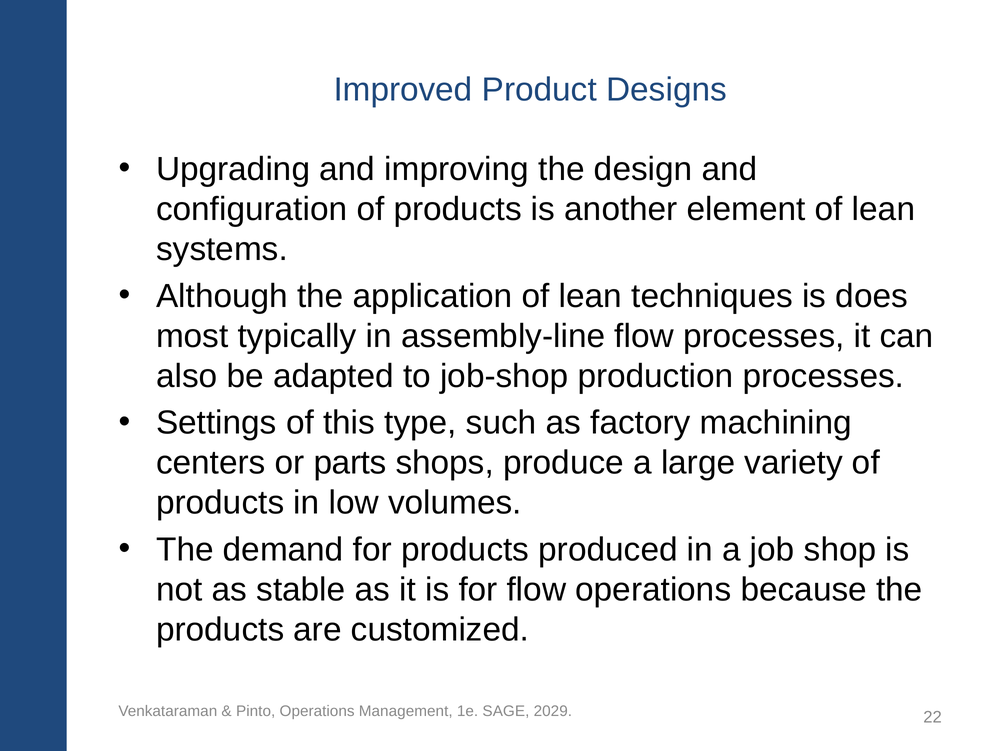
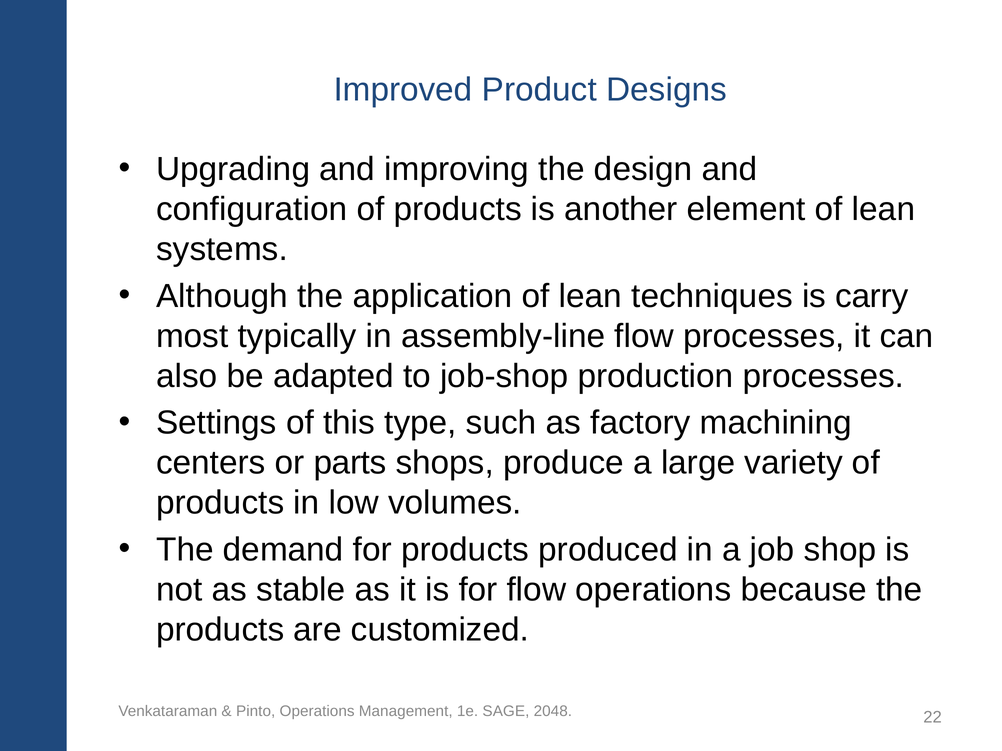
does: does -> carry
2029: 2029 -> 2048
